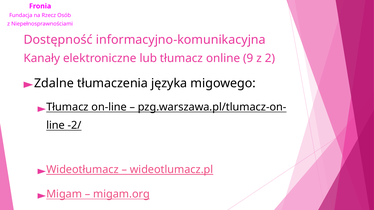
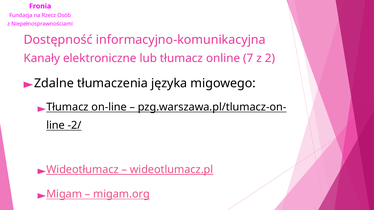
9: 9 -> 7
